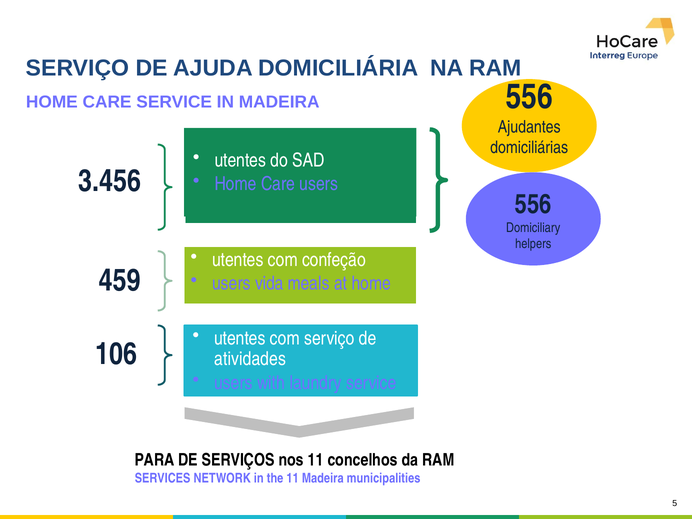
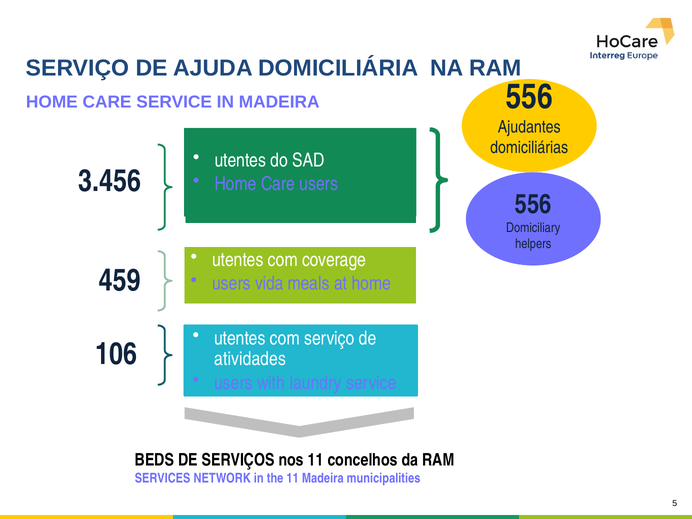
confeção: confeção -> coverage
PARA: PARA -> BEDS
